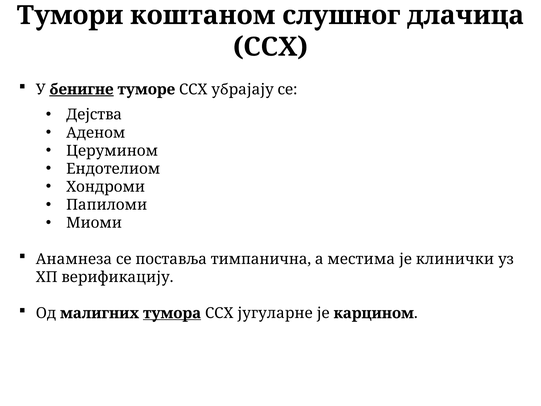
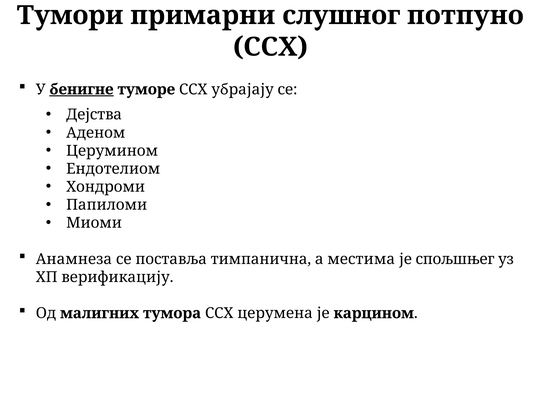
коштаном: коштаном -> примарни
длачица: длачица -> потпуно
клинички: клинички -> спољшњег
тумора underline: present -> none
југуларне: југуларне -> церумена
